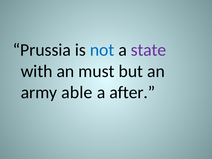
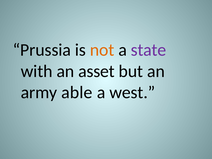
not colour: blue -> orange
must: must -> asset
after: after -> west
